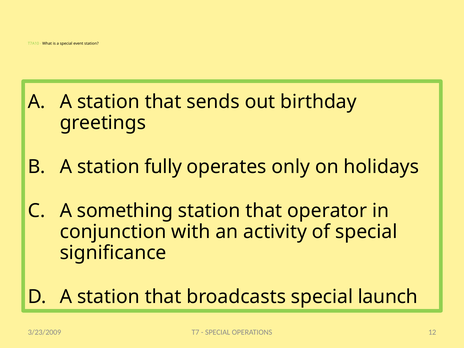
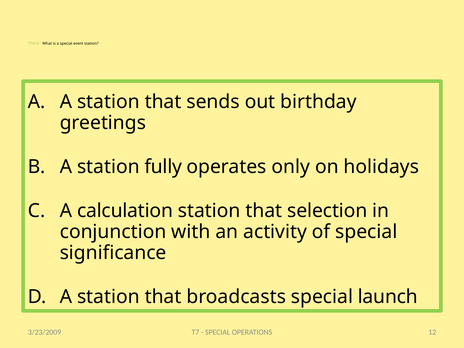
something: something -> calculation
operator: operator -> selection
